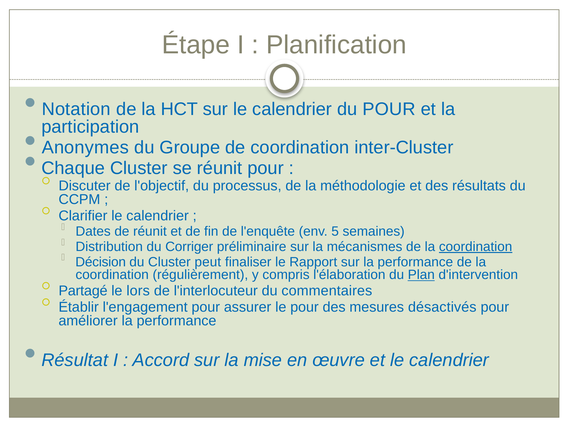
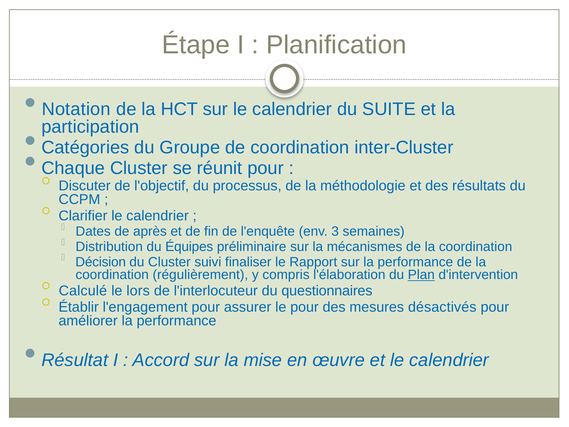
du POUR: POUR -> SUITE
Anonymes: Anonymes -> Catégories
de réunit: réunit -> après
5: 5 -> 3
Corriger: Corriger -> Équipes
coordination at (476, 247) underline: present -> none
peut: peut -> suivi
Partagé: Partagé -> Calculé
commentaires: commentaires -> questionnaires
